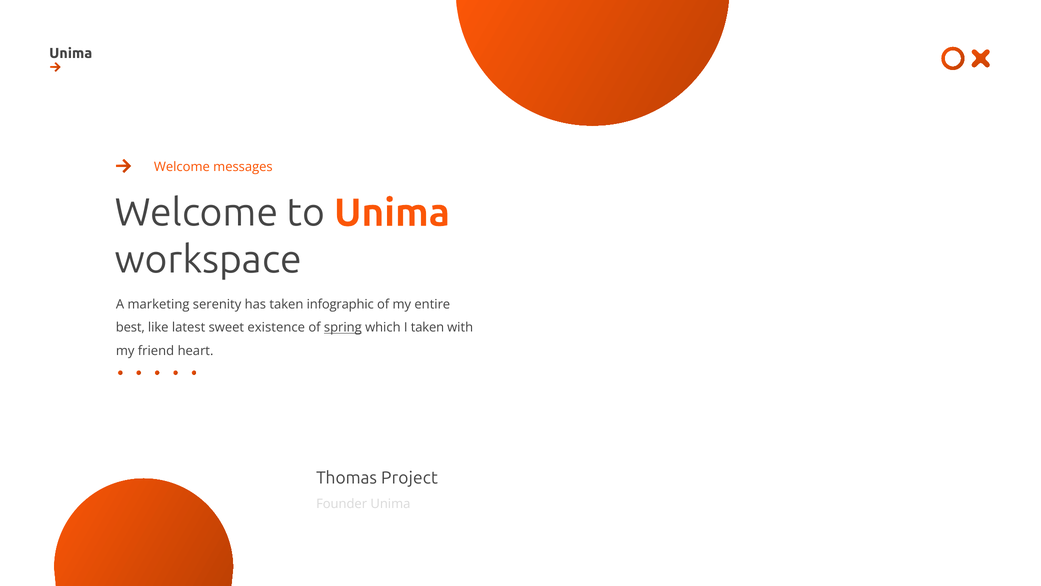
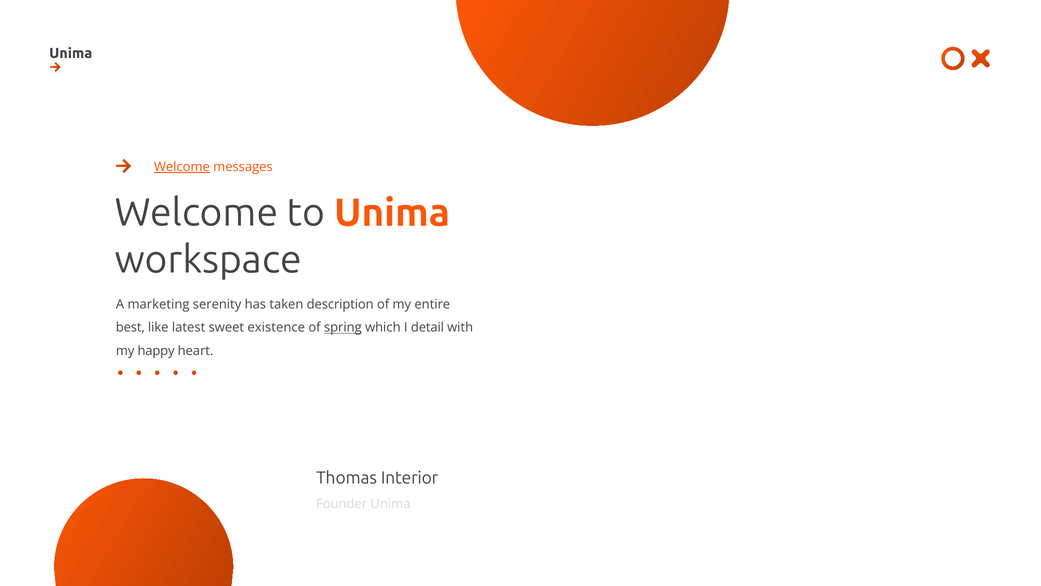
Welcome at (182, 167) underline: none -> present
infographic: infographic -> description
I taken: taken -> detail
friend: friend -> happy
Project: Project -> Interior
